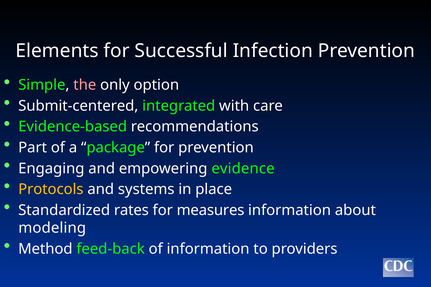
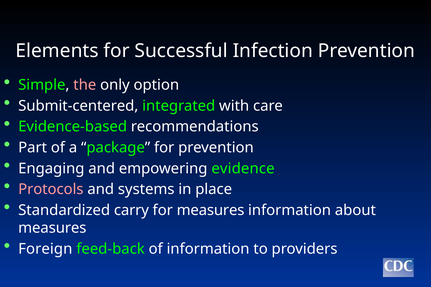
Protocols colour: yellow -> pink
rates: rates -> carry
modeling at (52, 228): modeling -> measures
Method: Method -> Foreign
